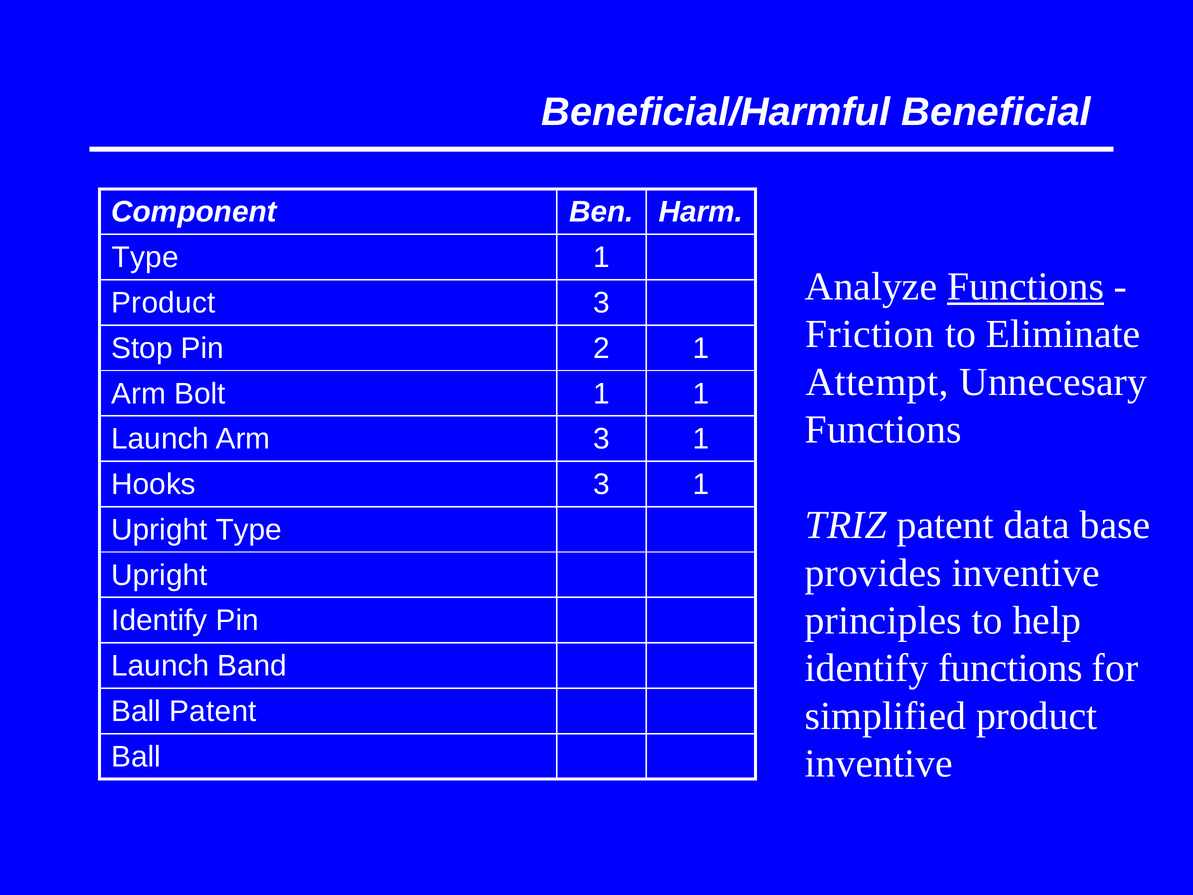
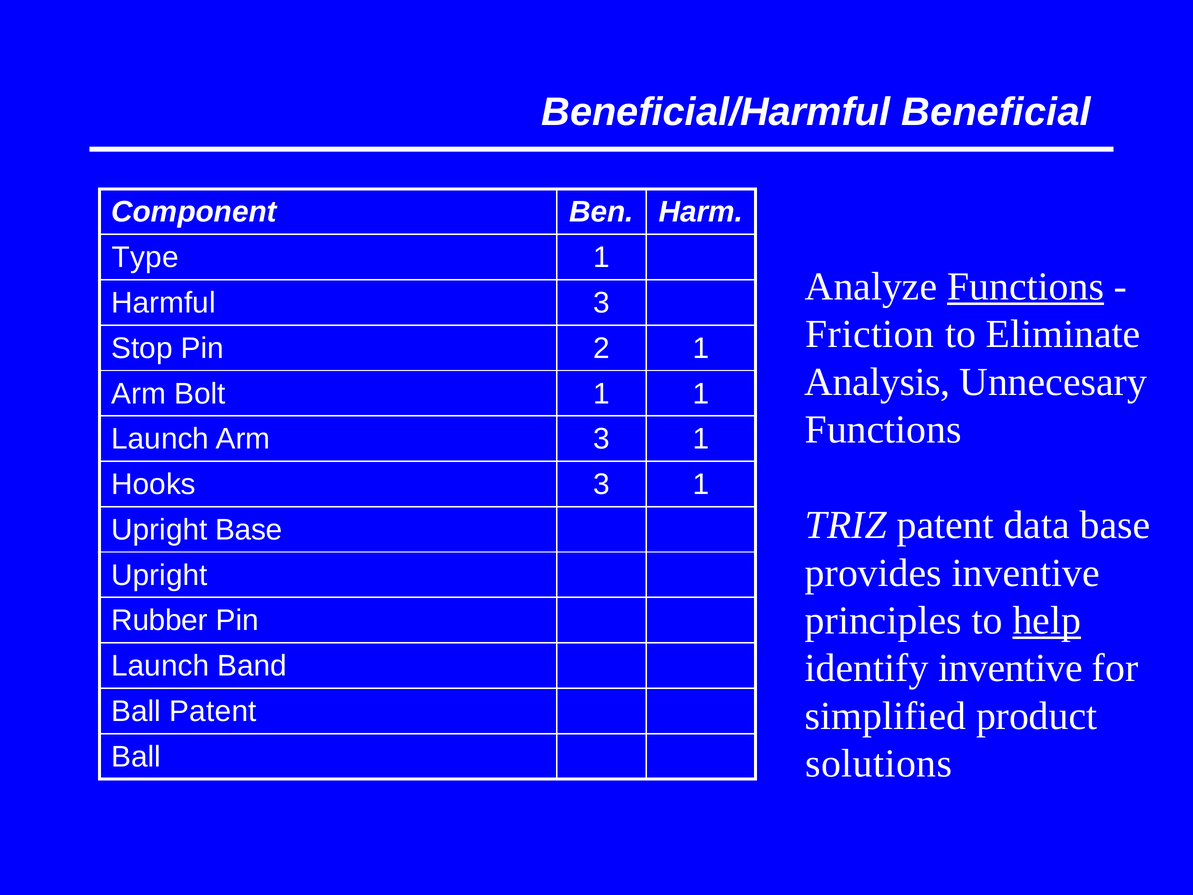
Product at (163, 303): Product -> Harmful
Attempt: Attempt -> Analysis
Upright Type: Type -> Base
help underline: none -> present
Identify at (159, 620): Identify -> Rubber
identify functions: functions -> inventive
inventive at (879, 764): inventive -> solutions
